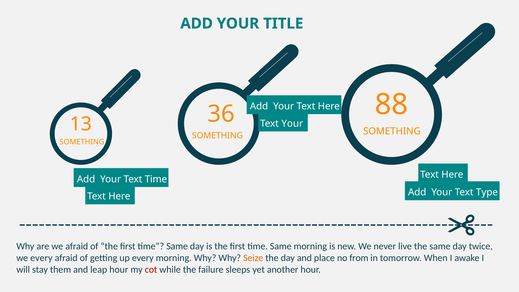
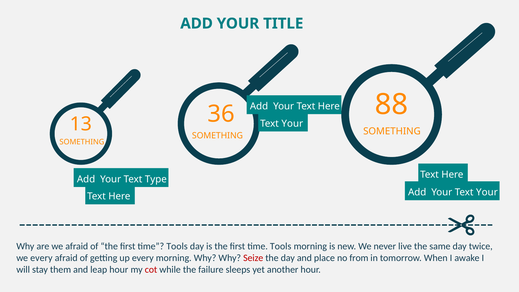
Text Time: Time -> Type
Your Text Type: Type -> Your
Same at (177, 246): Same -> Tools
Same at (281, 246): Same -> Tools
Seize colour: orange -> red
